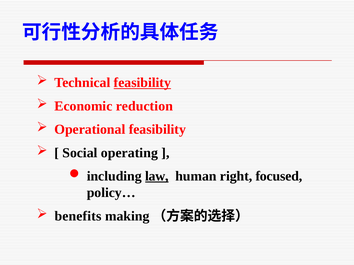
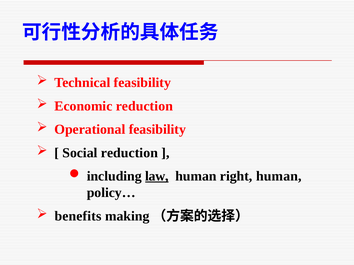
feasibility at (142, 83) underline: present -> none
Social operating: operating -> reduction
right focused: focused -> human
